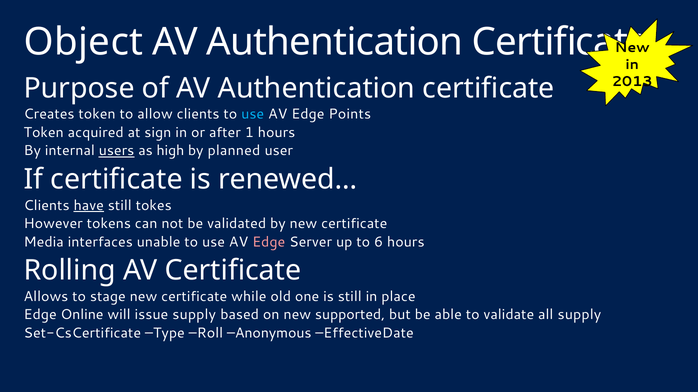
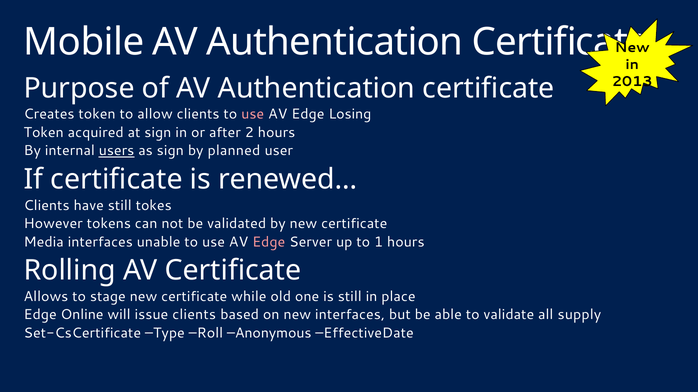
Object: Object -> Mobile
use at (253, 114) colour: light blue -> pink
Points: Points -> Losing
1: 1 -> 2
as high: high -> sign
have underline: present -> none
6: 6 -> 1
issue supply: supply -> clients
new supported: supported -> interfaces
